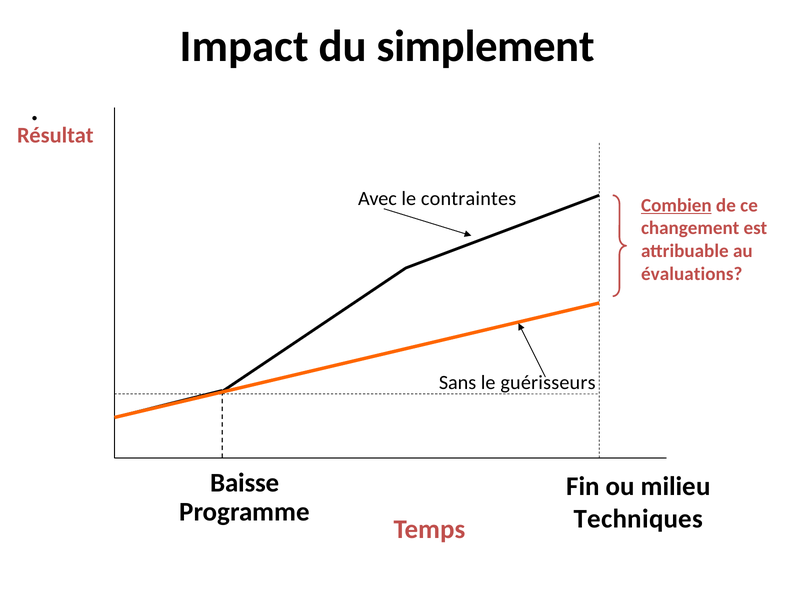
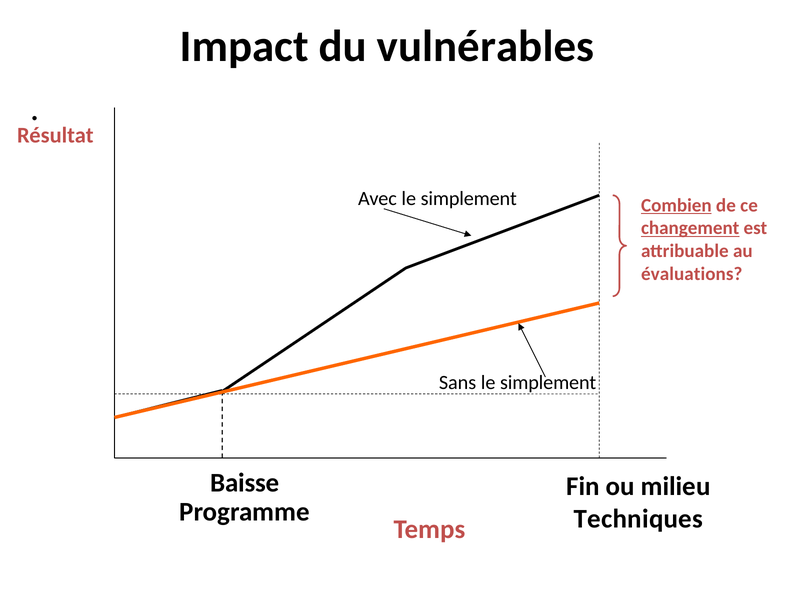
simplement: simplement -> vulnérables
Avec le contraintes: contraintes -> simplement
changement underline: none -> present
Sans le guérisseurs: guérisseurs -> simplement
